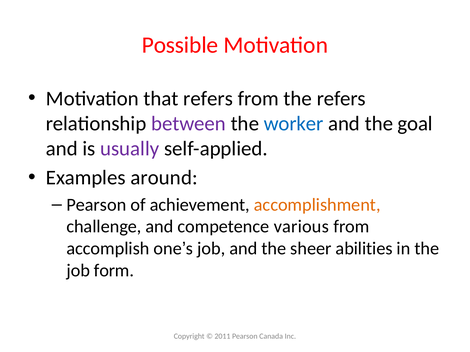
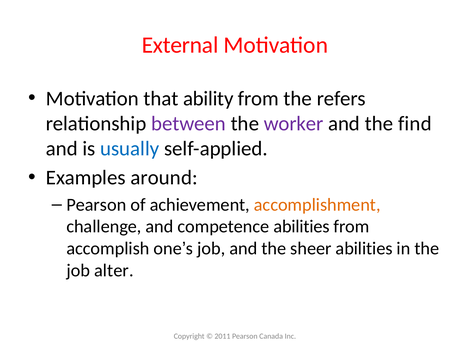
Possible: Possible -> External
that refers: refers -> ability
worker colour: blue -> purple
goal: goal -> find
usually colour: purple -> blue
competence various: various -> abilities
form: form -> alter
